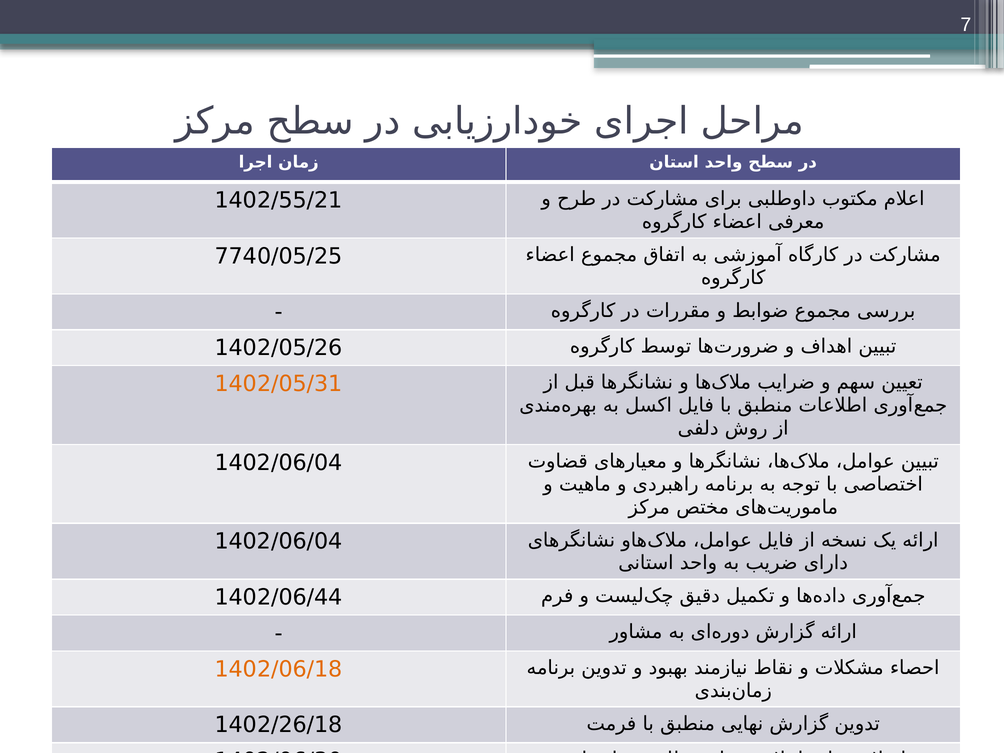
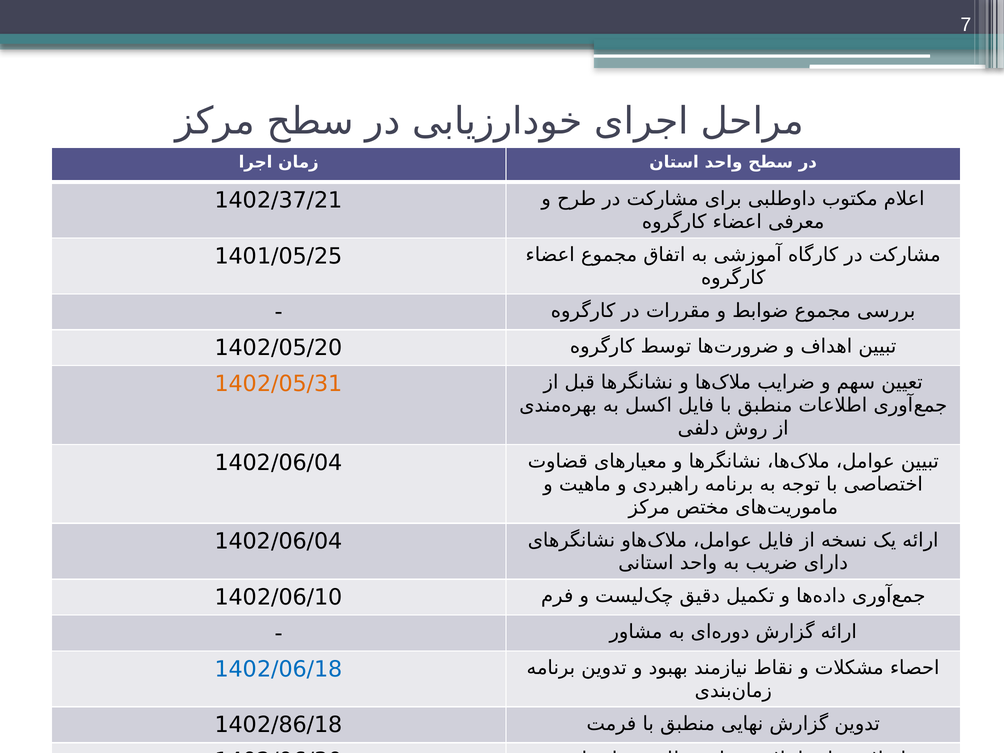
1402/55/21: 1402/55/21 -> 1402/37/21
7740/05/25: 7740/05/25 -> 1401/05/25
1402/05/26: 1402/05/26 -> 1402/05/20
1402/06/44: 1402/06/44 -> 1402/06/10
1402/06/18 colour: orange -> blue
1402/26/18: 1402/26/18 -> 1402/86/18
